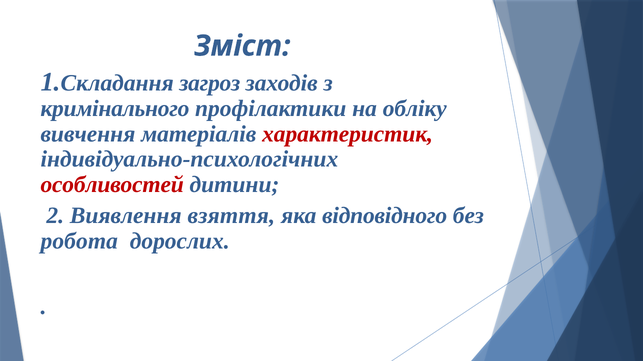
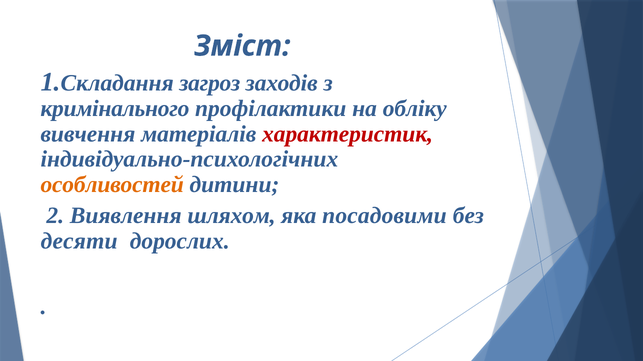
особливостей colour: red -> orange
взяття: взяття -> шляхом
відповідного: відповідного -> посадовими
робота: робота -> десяти
